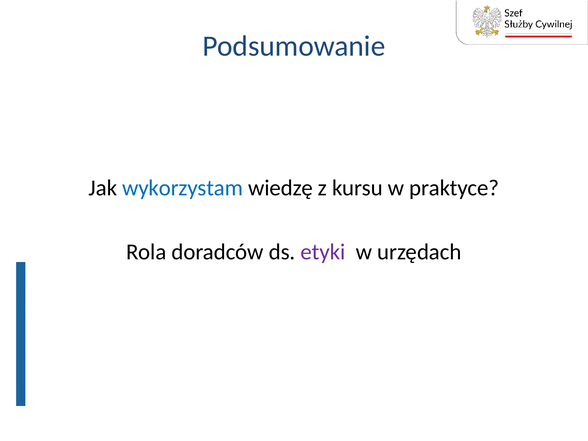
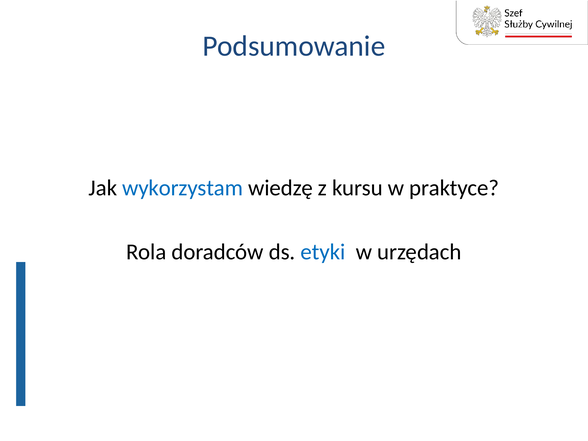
etyki colour: purple -> blue
